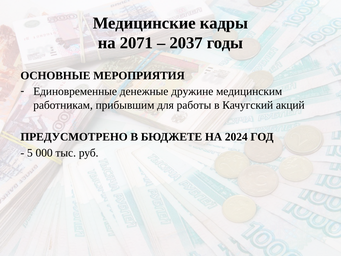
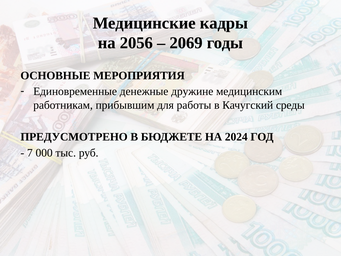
2071: 2071 -> 2056
2037: 2037 -> 2069
акций: акций -> среды
5: 5 -> 7
